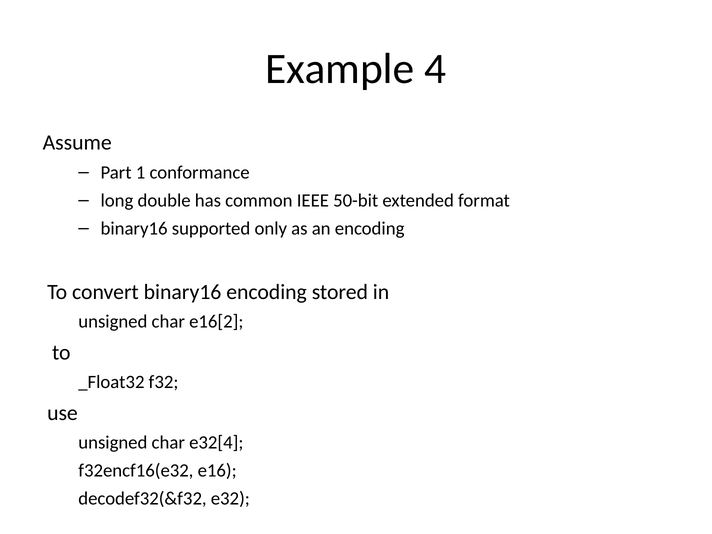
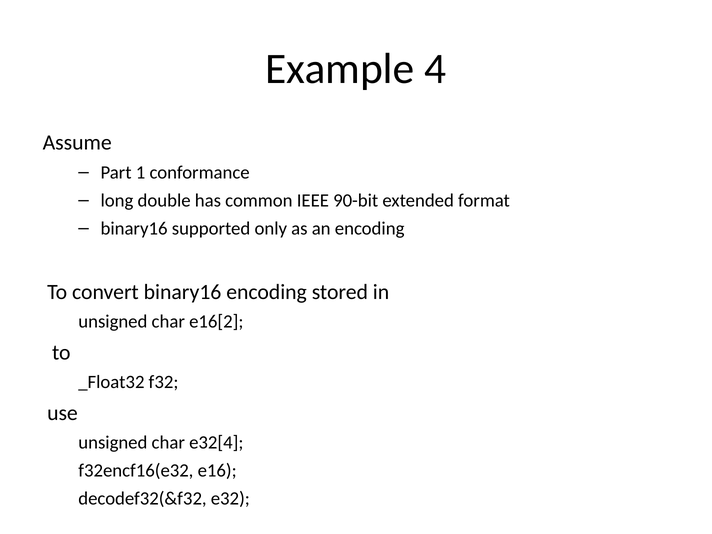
50-bit: 50-bit -> 90-bit
